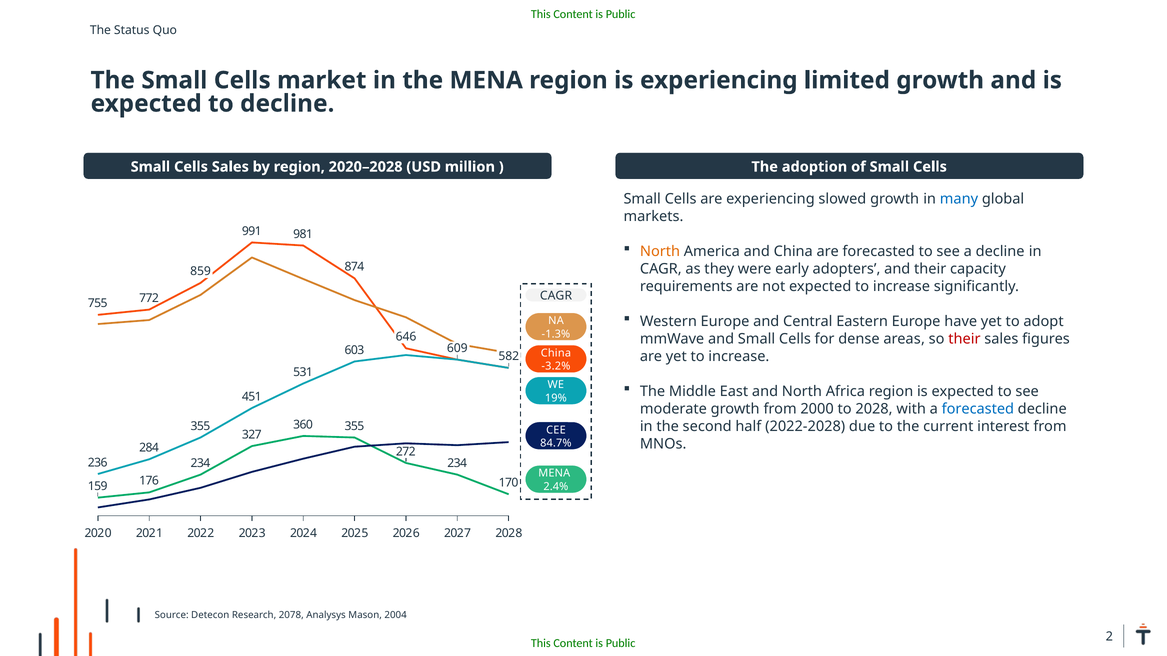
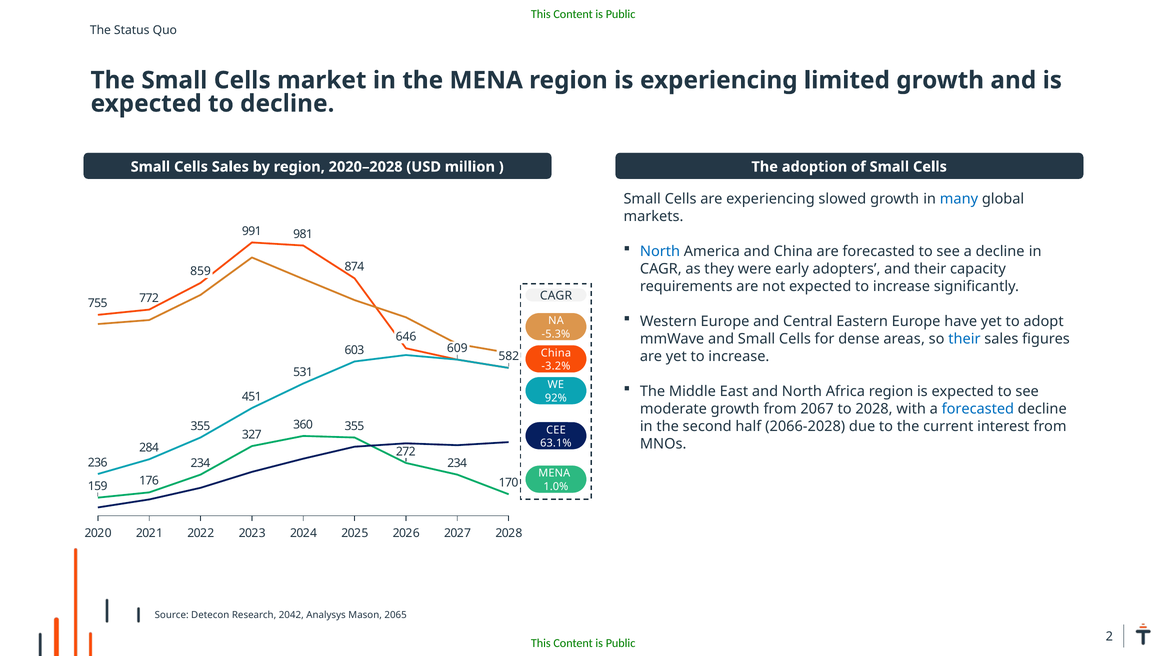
North at (660, 251) colour: orange -> blue
-1.3%: -1.3% -> -5.3%
their at (964, 339) colour: red -> blue
19%: 19% -> 92%
2000: 2000 -> 2067
2022-2028: 2022-2028 -> 2066-2028
84.7%: 84.7% -> 63.1%
2.4%: 2.4% -> 1.0%
2078: 2078 -> 2042
2004: 2004 -> 2065
